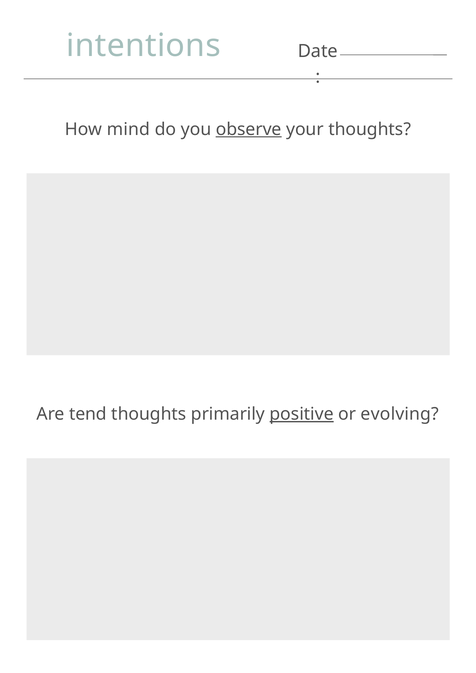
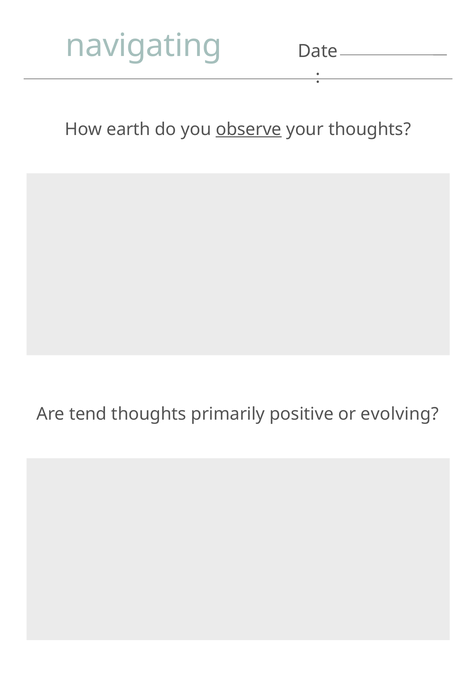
intentions: intentions -> navigating
mind: mind -> earth
positive underline: present -> none
